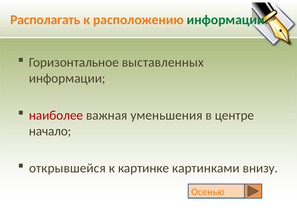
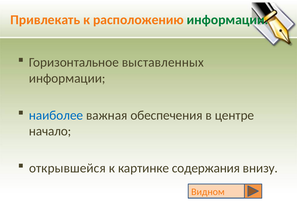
Располагать: Располагать -> Привлекать
наиболее colour: red -> blue
уменьшения: уменьшения -> обеспечения
картинками: картинками -> содержания
Осенью: Осенью -> Видном
